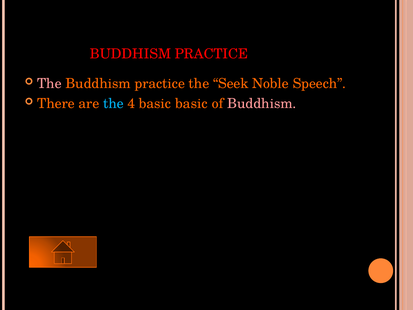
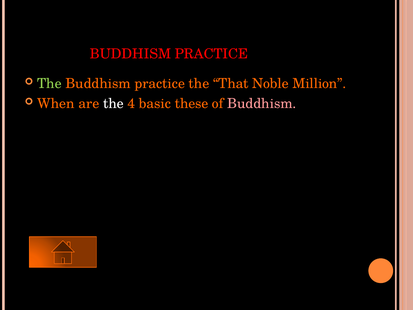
The at (49, 84) colour: pink -> light green
Seek: Seek -> That
Speech: Speech -> Million
There: There -> When
the at (113, 104) colour: light blue -> white
basic basic: basic -> these
